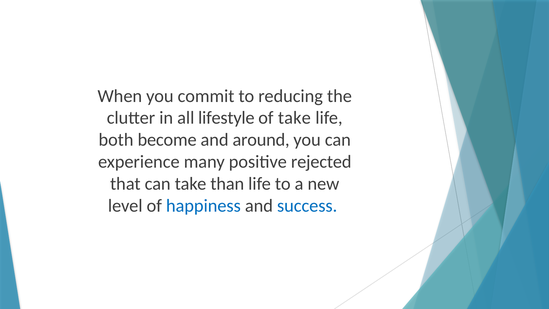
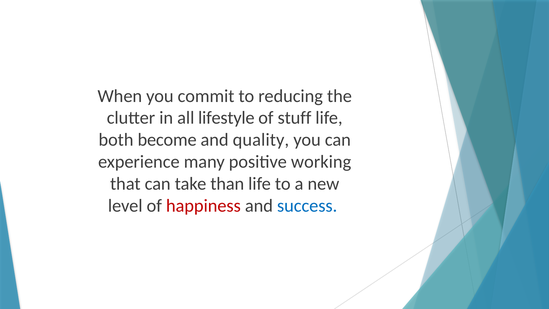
of take: take -> stuff
around: around -> quality
rejected: rejected -> working
happiness colour: blue -> red
